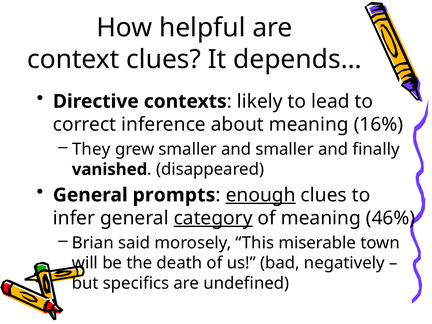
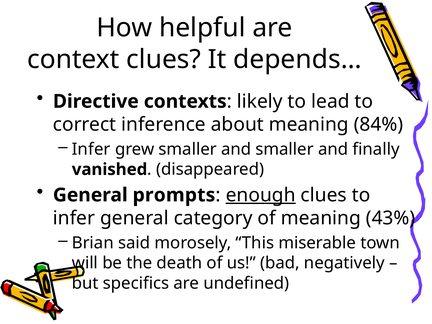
16%: 16% -> 84%
They at (91, 149): They -> Infer
category underline: present -> none
46%: 46% -> 43%
